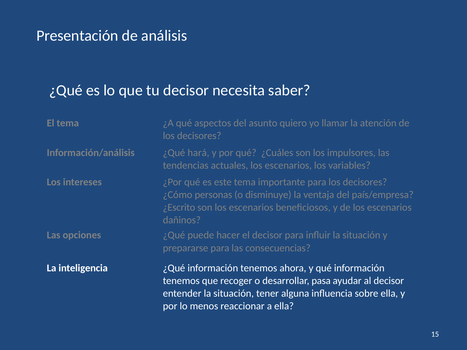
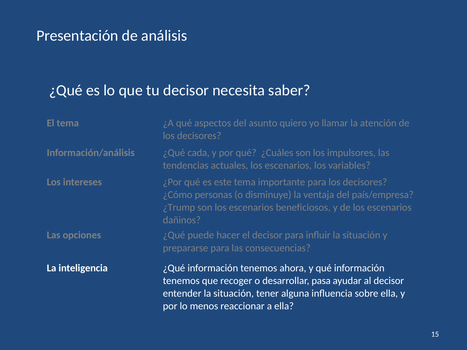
hará: hará -> cada
¿Escrito: ¿Escrito -> ¿Trump
